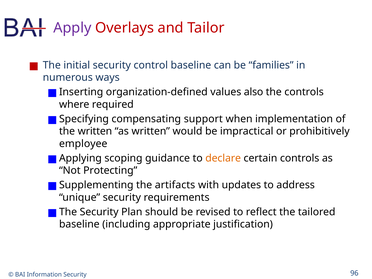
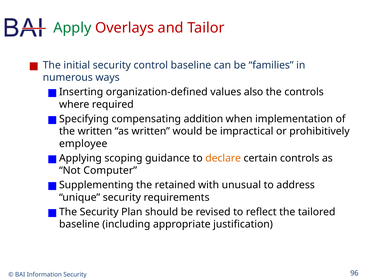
Apply colour: purple -> green
support: support -> addition
Protecting: Protecting -> Computer
artifacts: artifacts -> retained
updates: updates -> unusual
